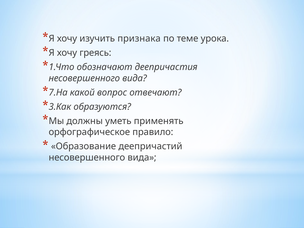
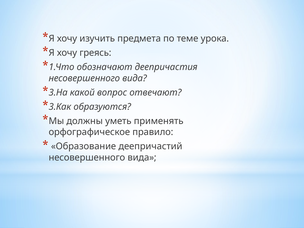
признака: признака -> предмета
7.На: 7.На -> 3.На
